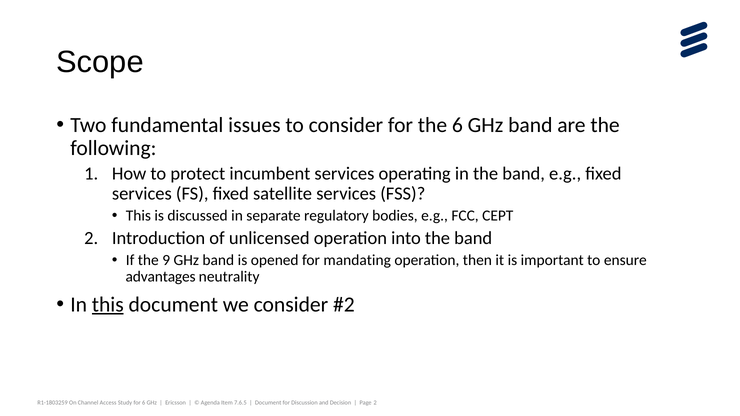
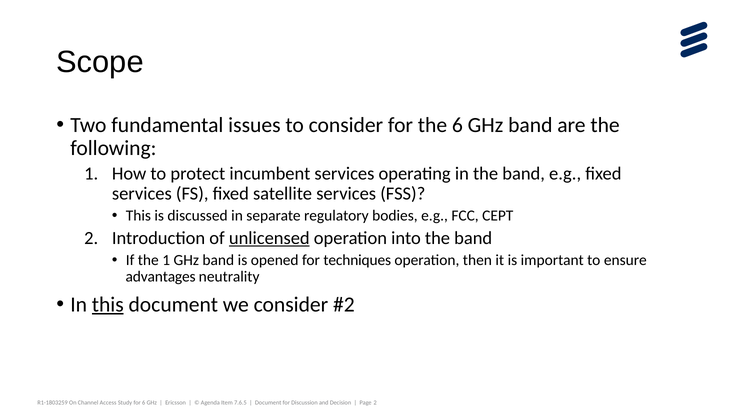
unlicensed underline: none -> present
the 9: 9 -> 1
mandating: mandating -> techniques
